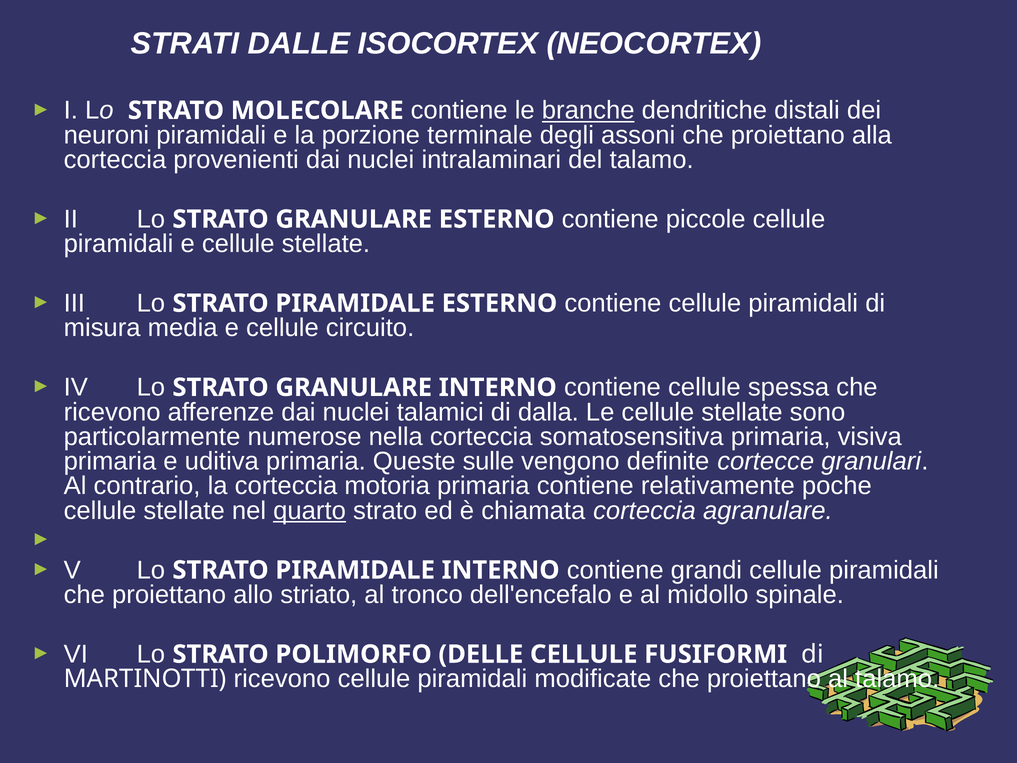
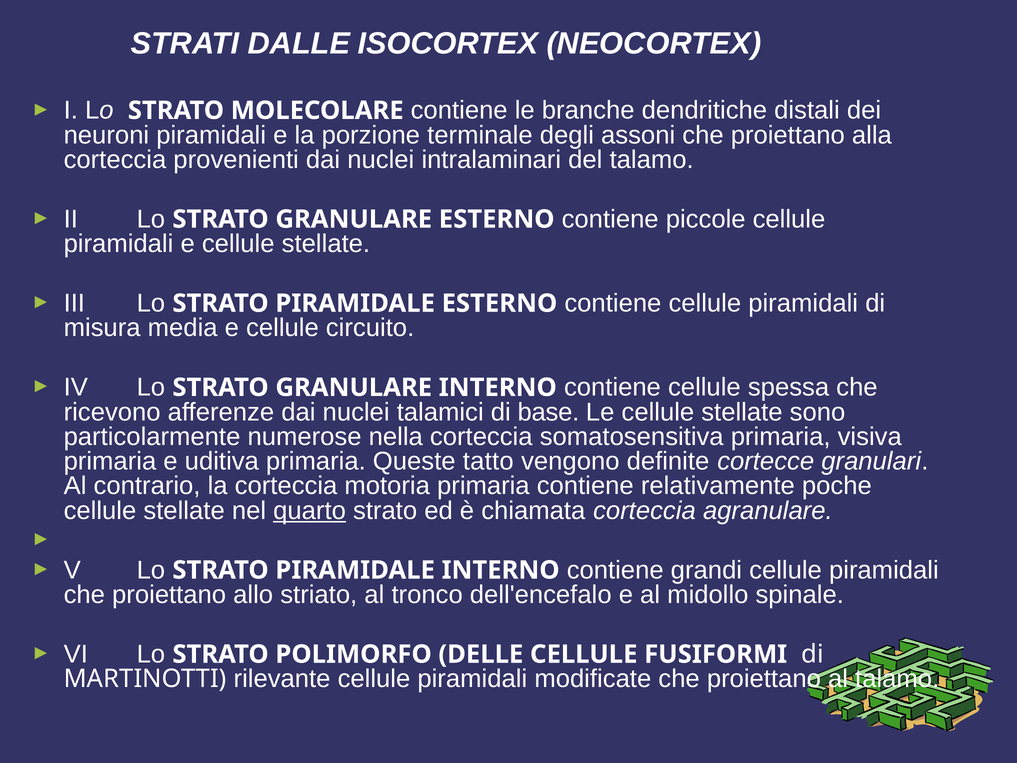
branche underline: present -> none
dalla: dalla -> base
sulle: sulle -> tatto
MARTINOTTI ricevono: ricevono -> rilevante
